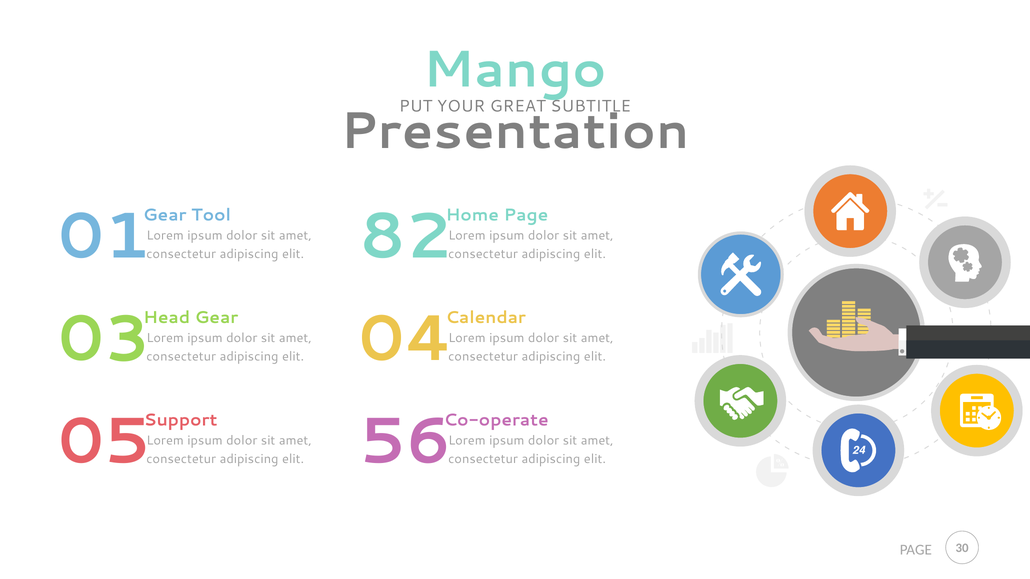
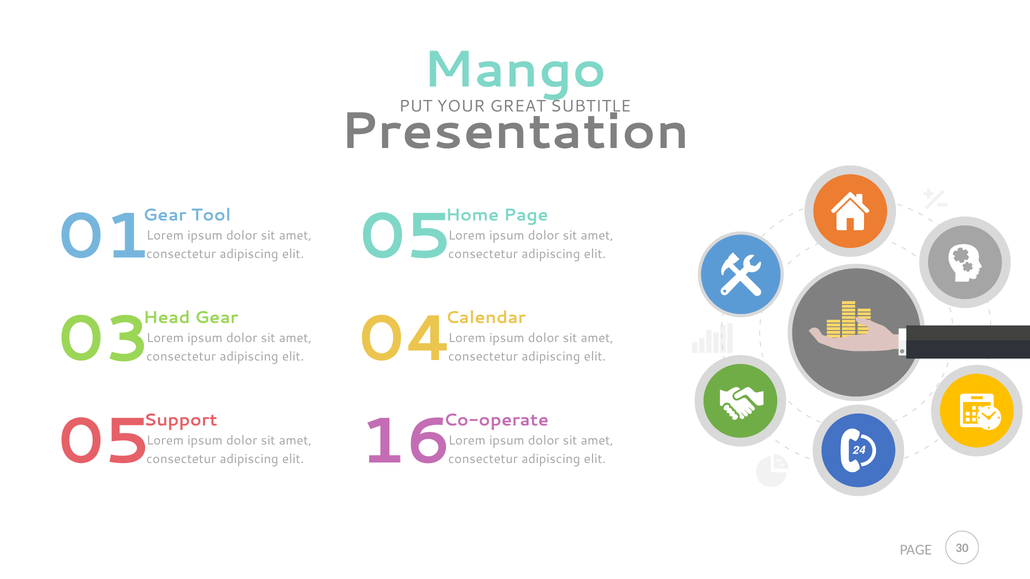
Tool 82: 82 -> 05
56: 56 -> 16
